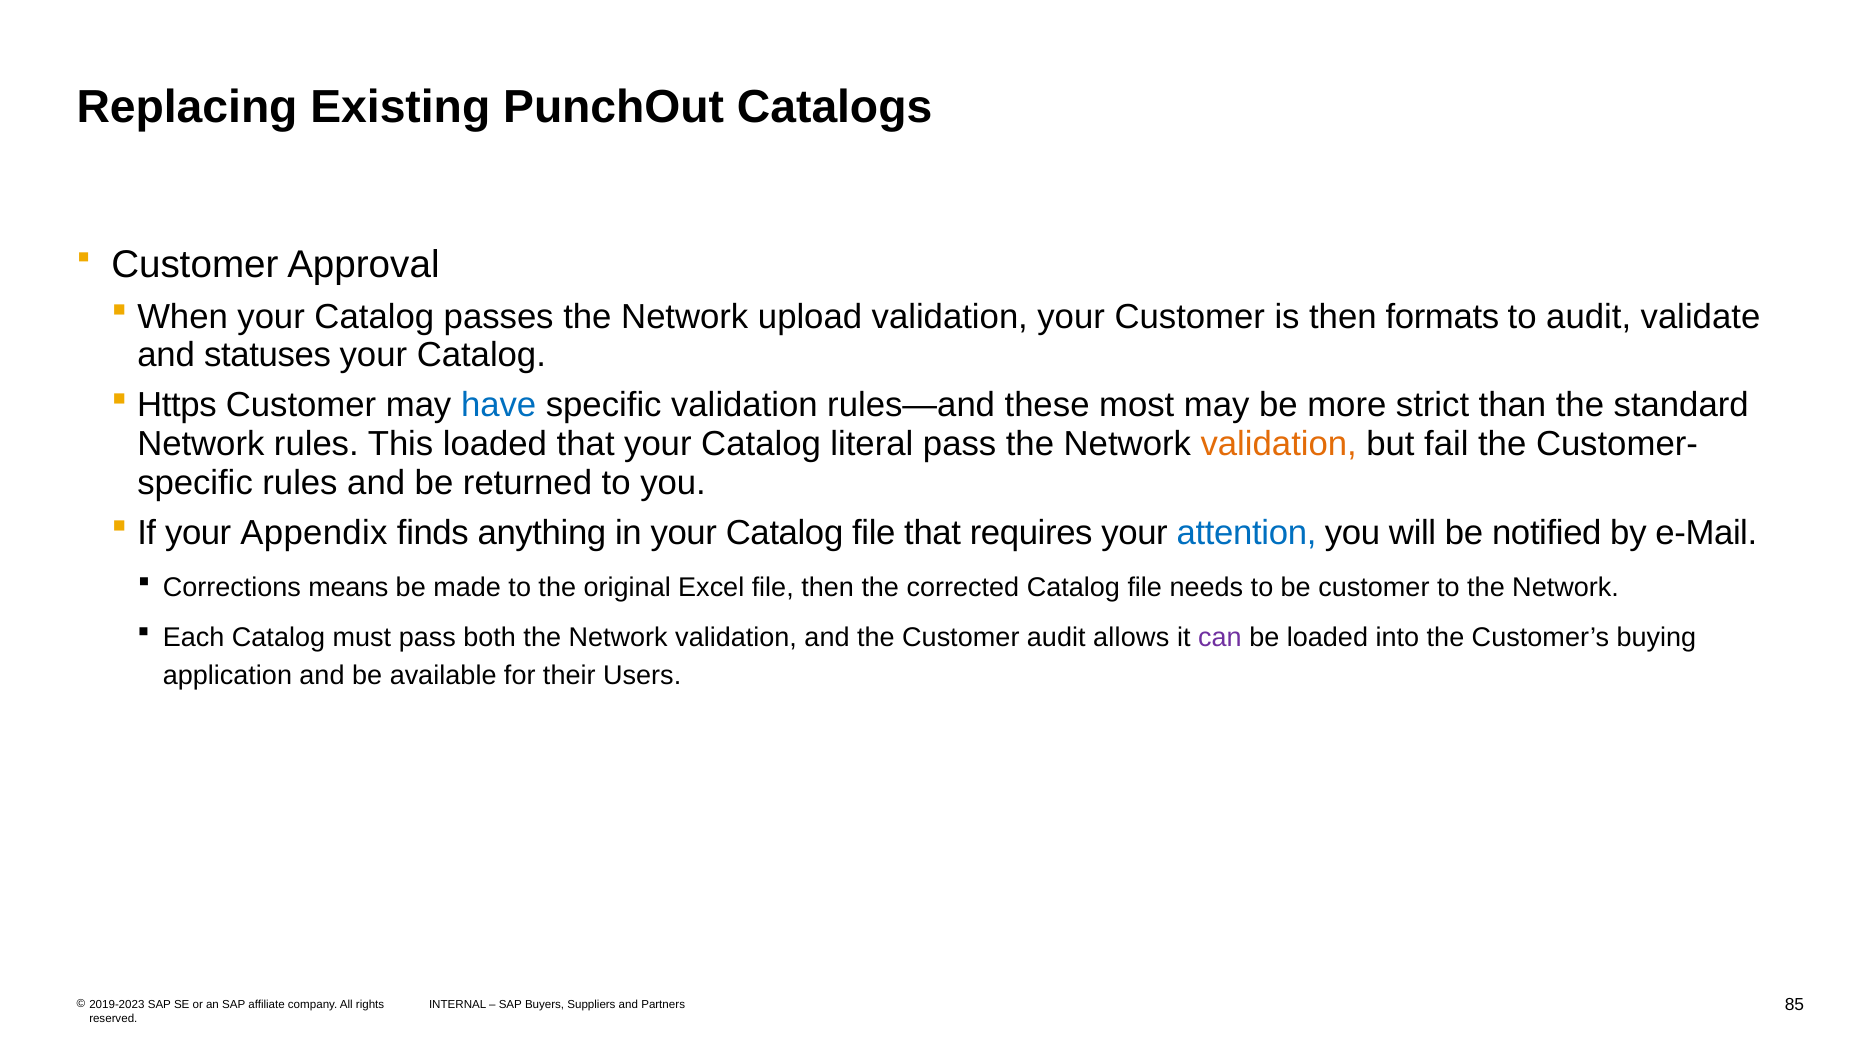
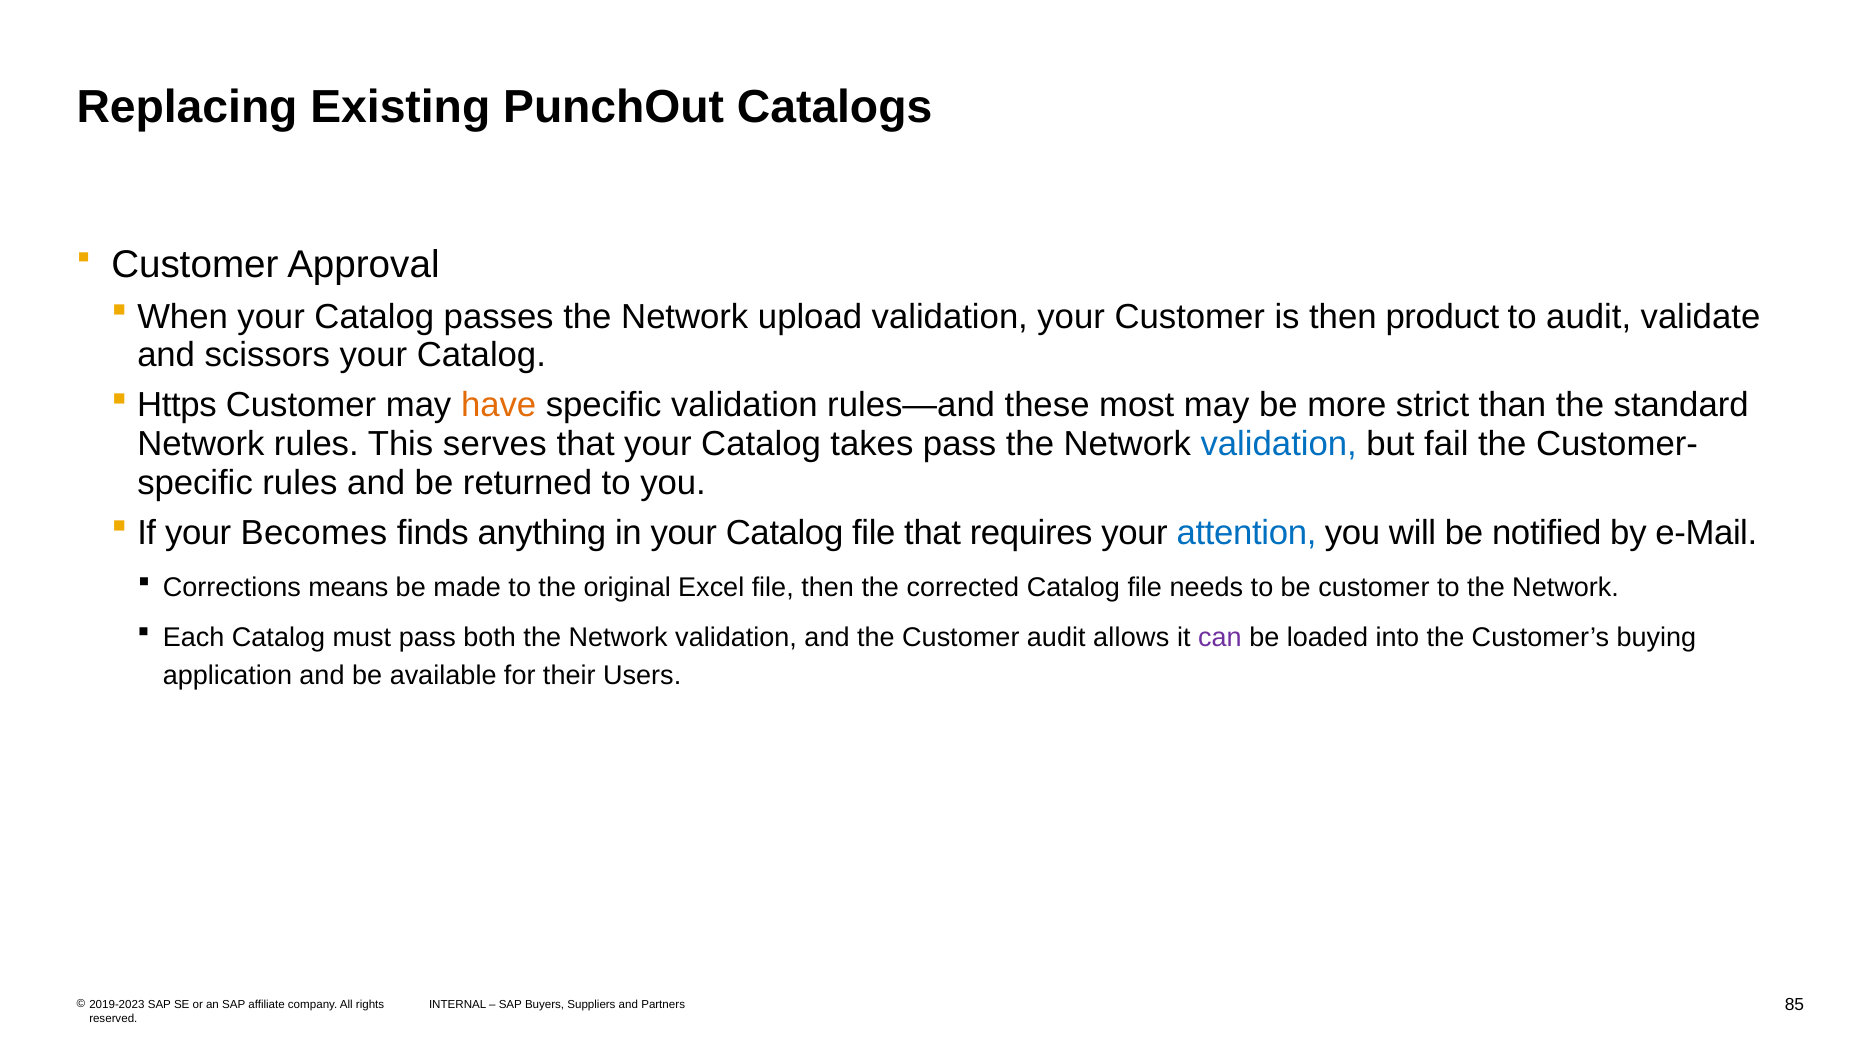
formats: formats -> product
statuses: statuses -> scissors
have colour: blue -> orange
This loaded: loaded -> serves
literal: literal -> takes
validation at (1279, 444) colour: orange -> blue
Appendix: Appendix -> Becomes
